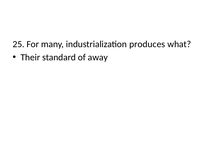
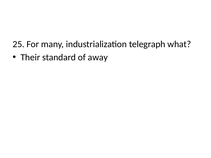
produces: produces -> telegraph
